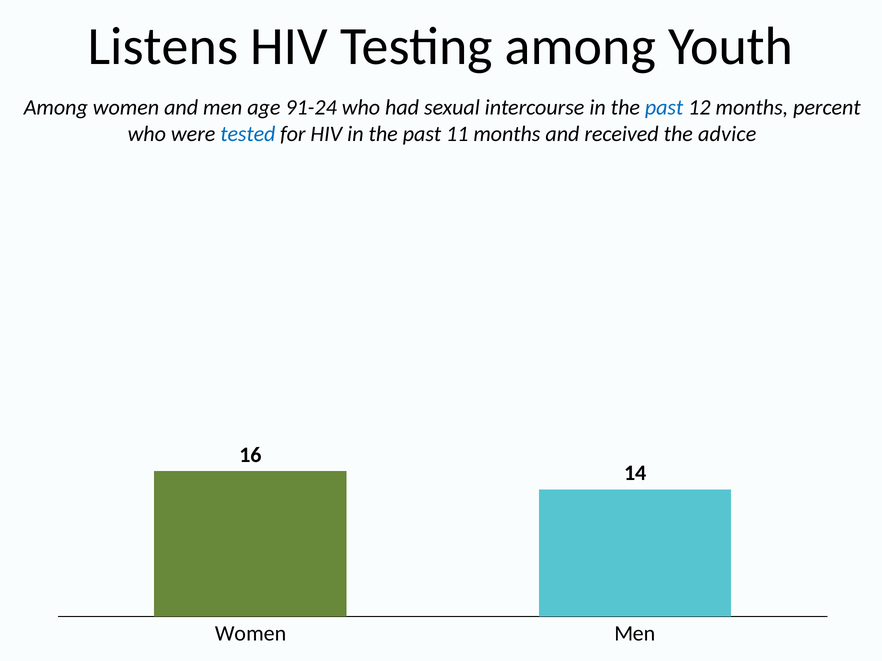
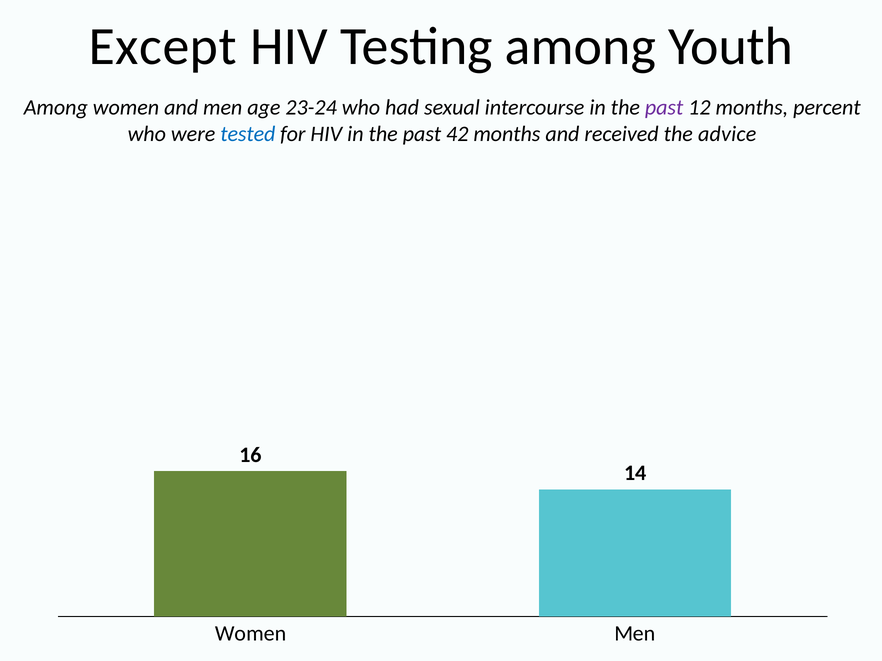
Listens: Listens -> Except
91-24: 91-24 -> 23-24
past at (664, 108) colour: blue -> purple
11: 11 -> 42
